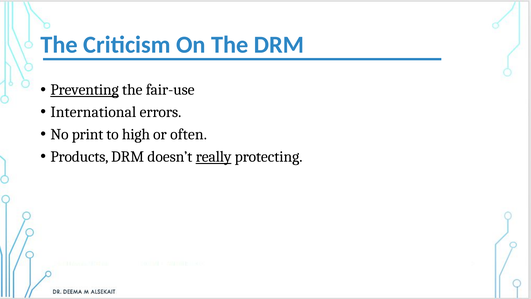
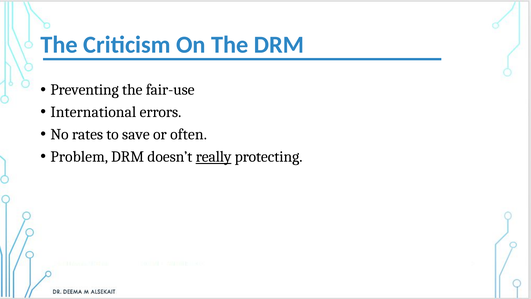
Preventing underline: present -> none
print: print -> rates
high: high -> save
Products: Products -> Problem
